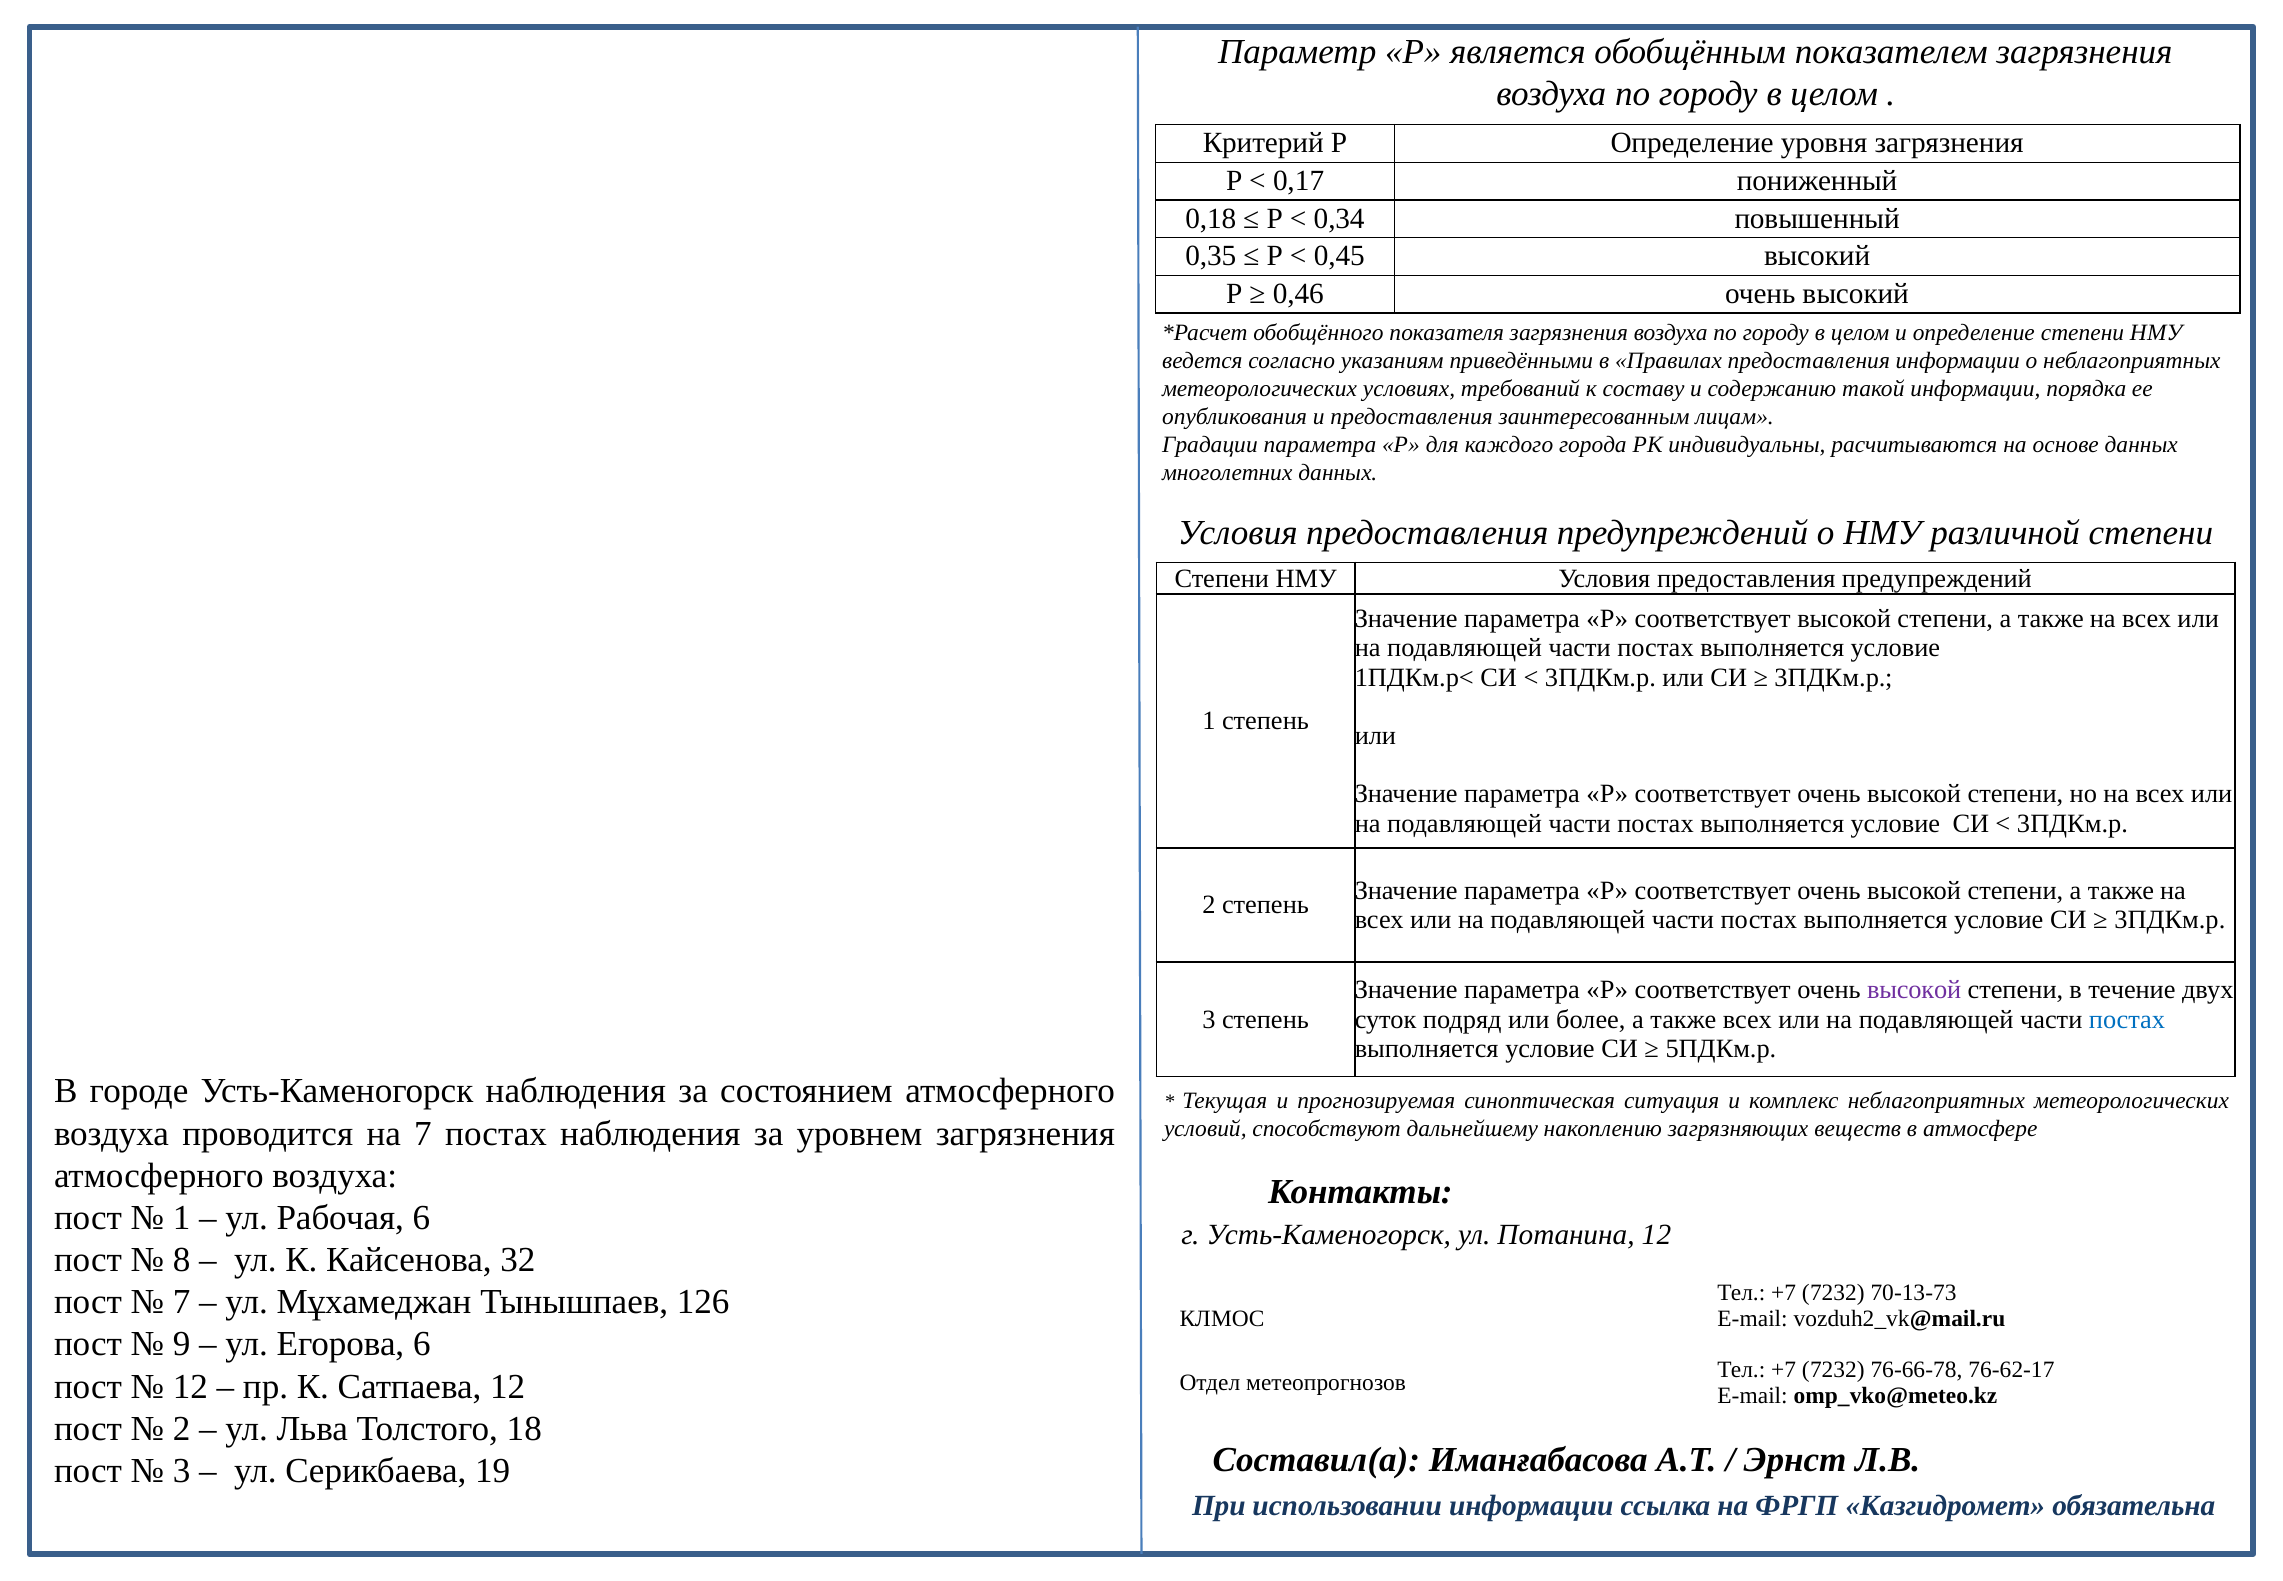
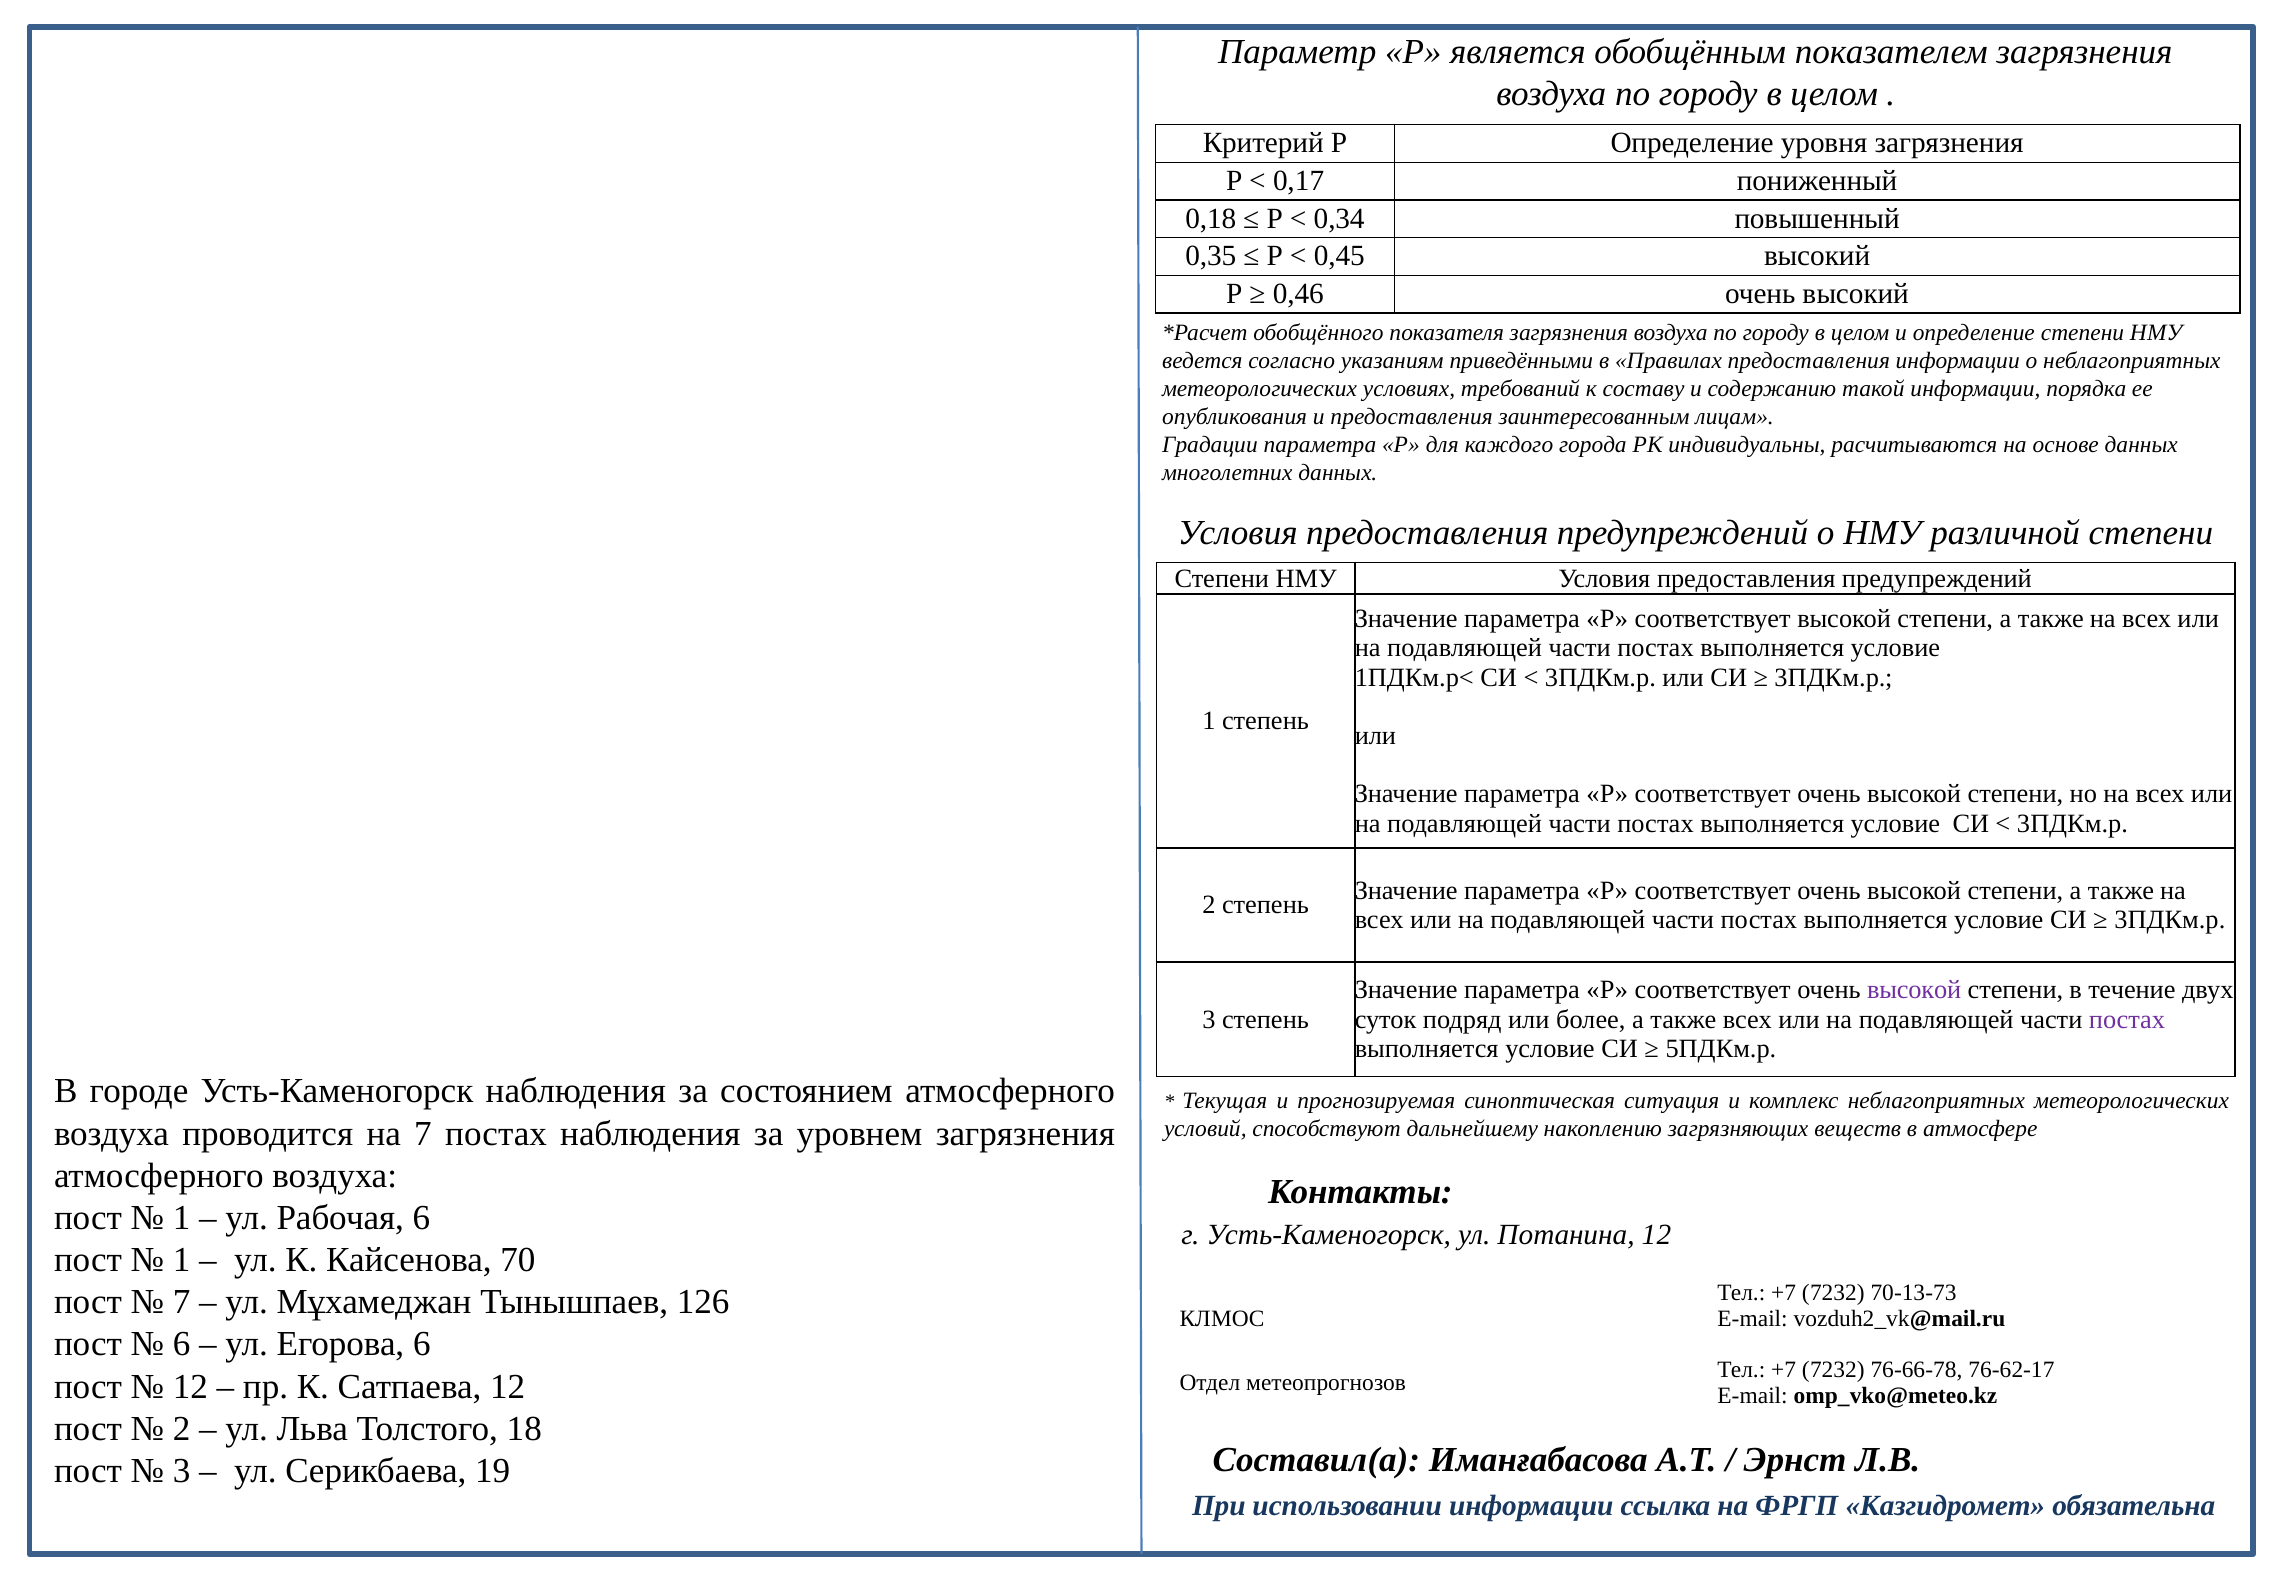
постах at (2127, 1019) colour: blue -> purple
8 at (182, 1260): 8 -> 1
32: 32 -> 70
9 at (182, 1344): 9 -> 6
